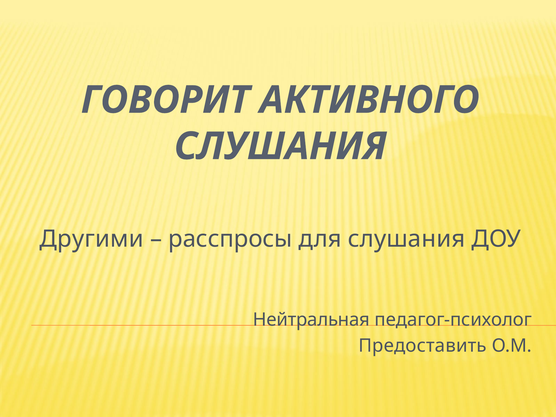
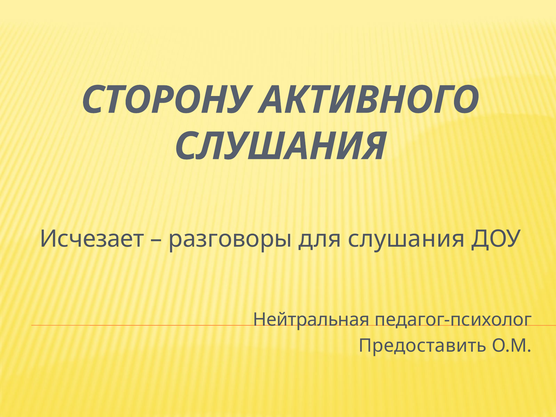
ГОВОРИТ: ГОВОРИТ -> СТОРОНУ
Другими: Другими -> Исчезает
расспросы: расспросы -> разговоры
